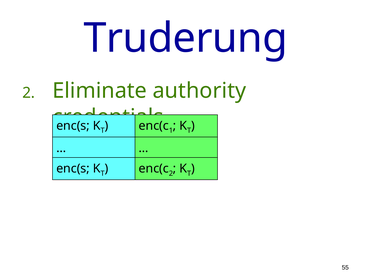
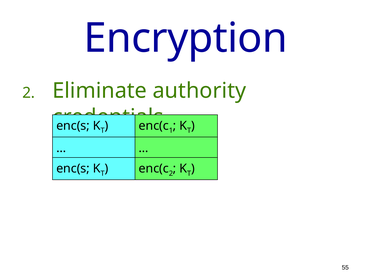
Truderung: Truderung -> Encryption
